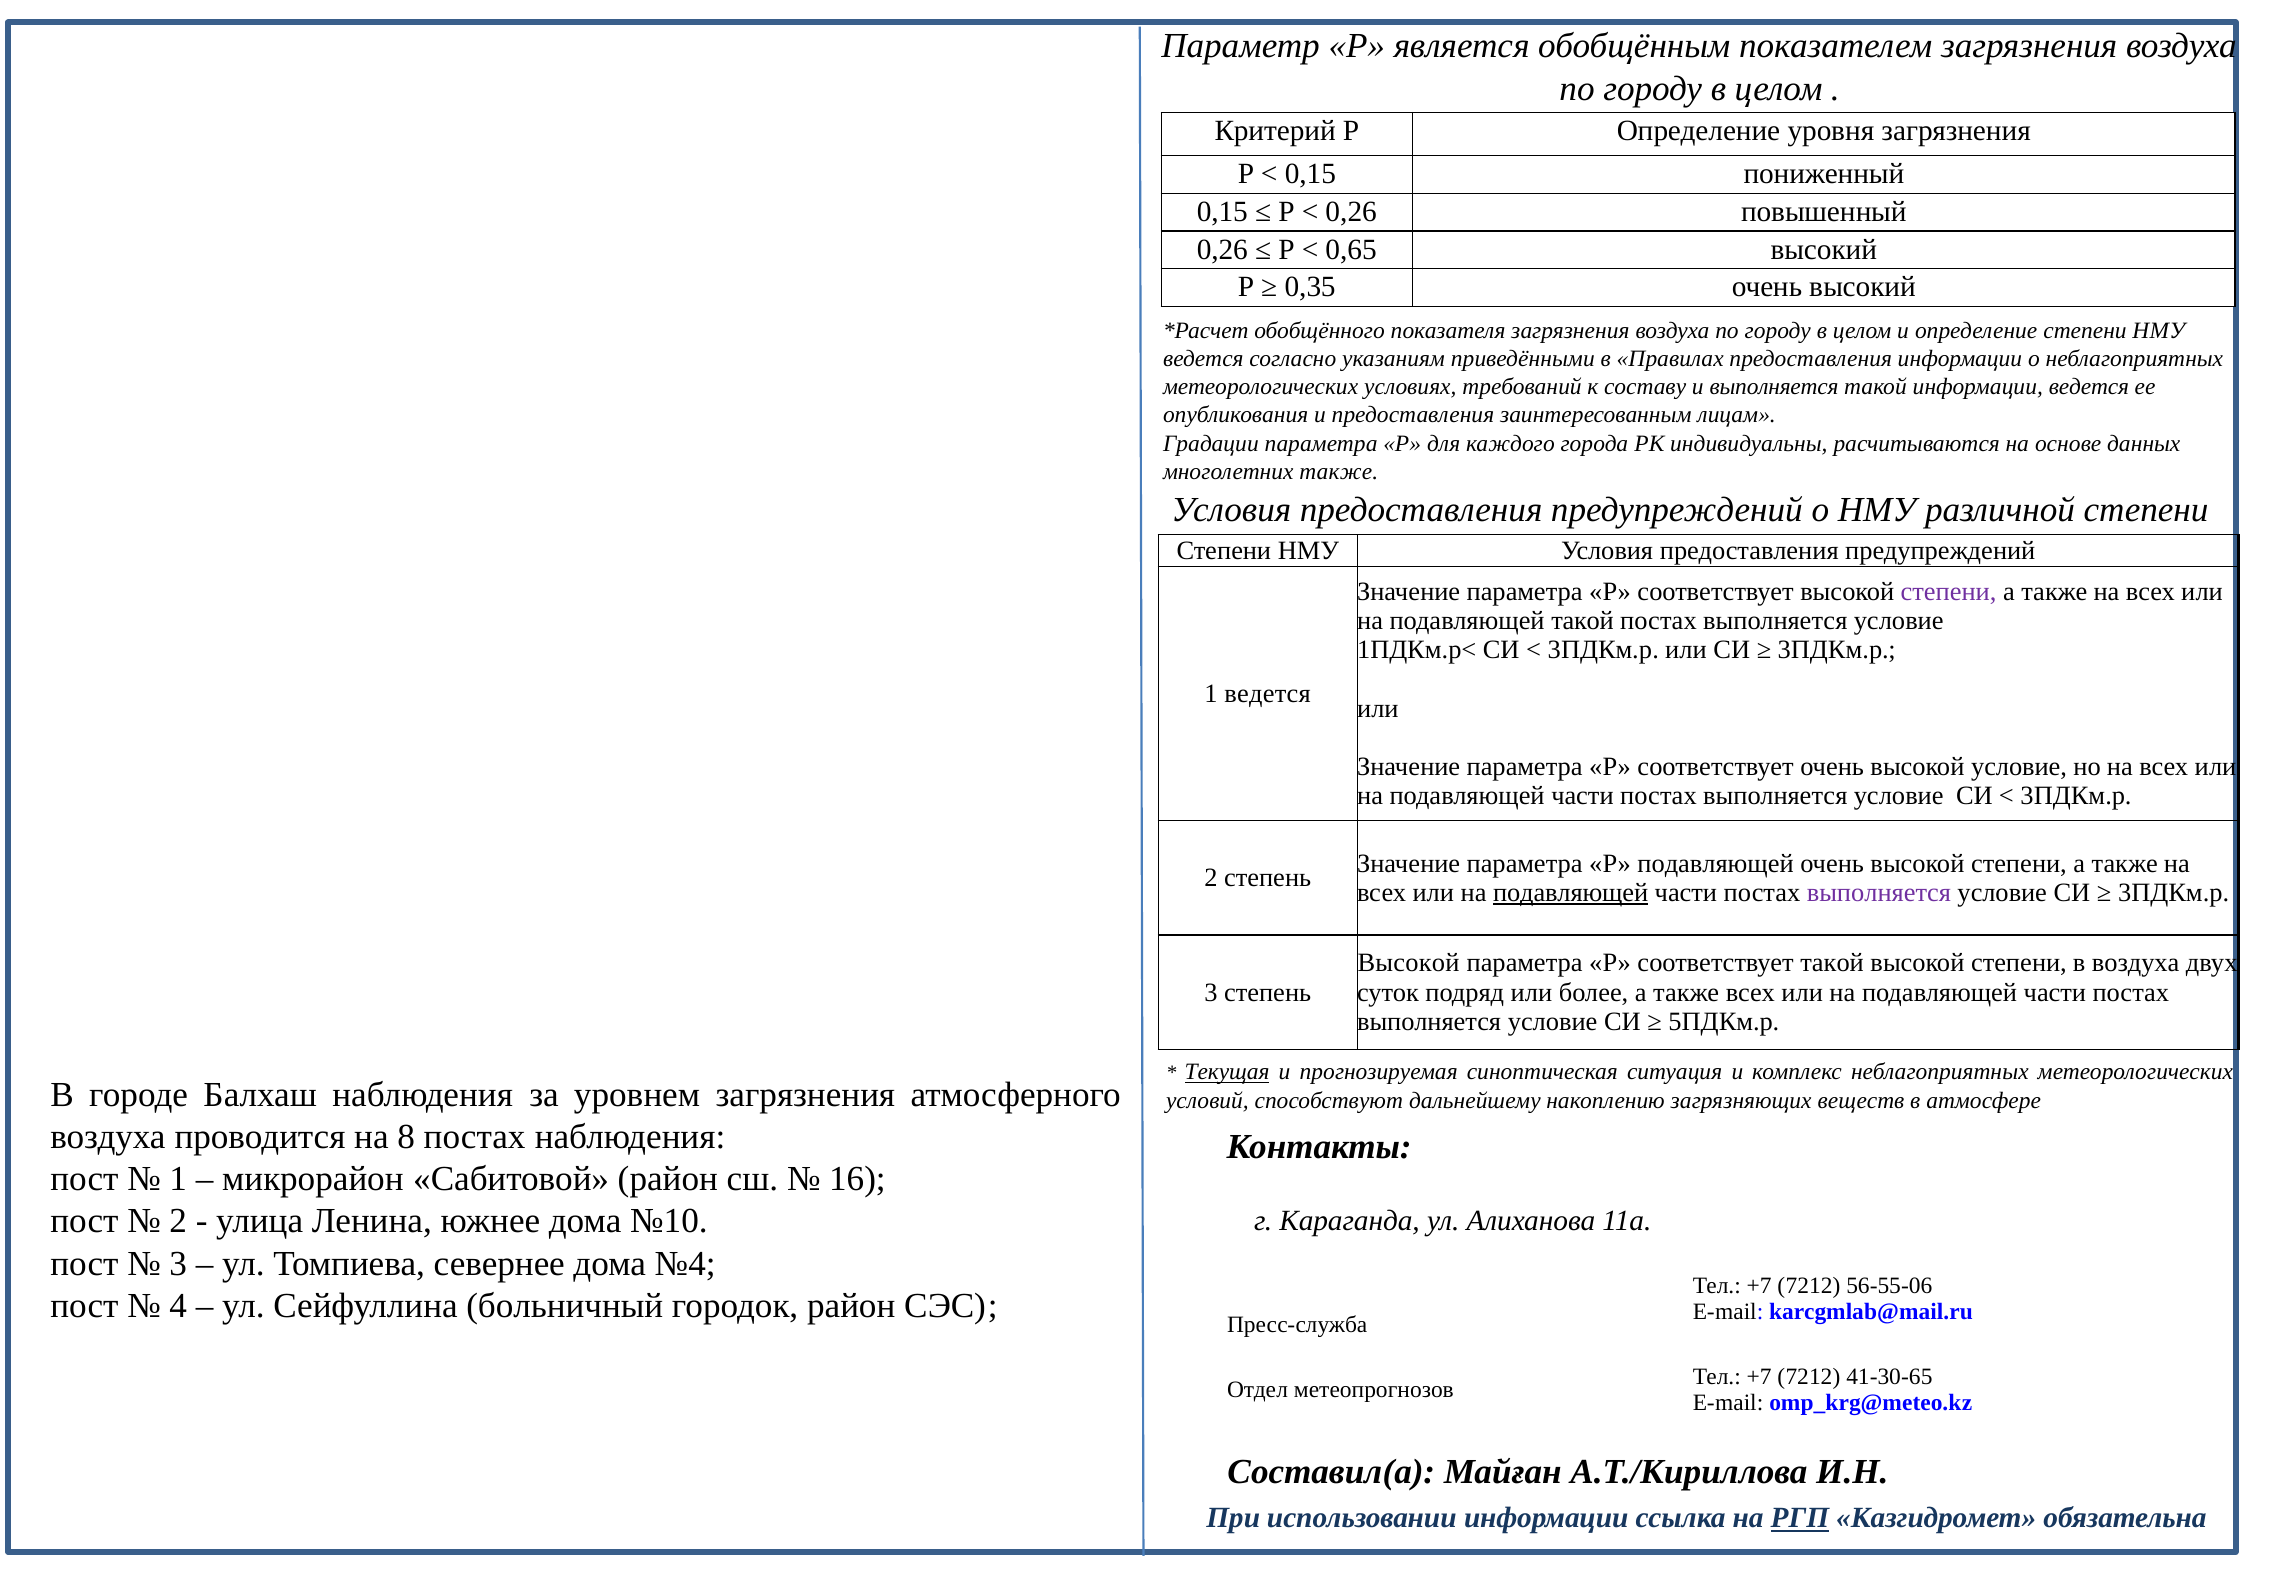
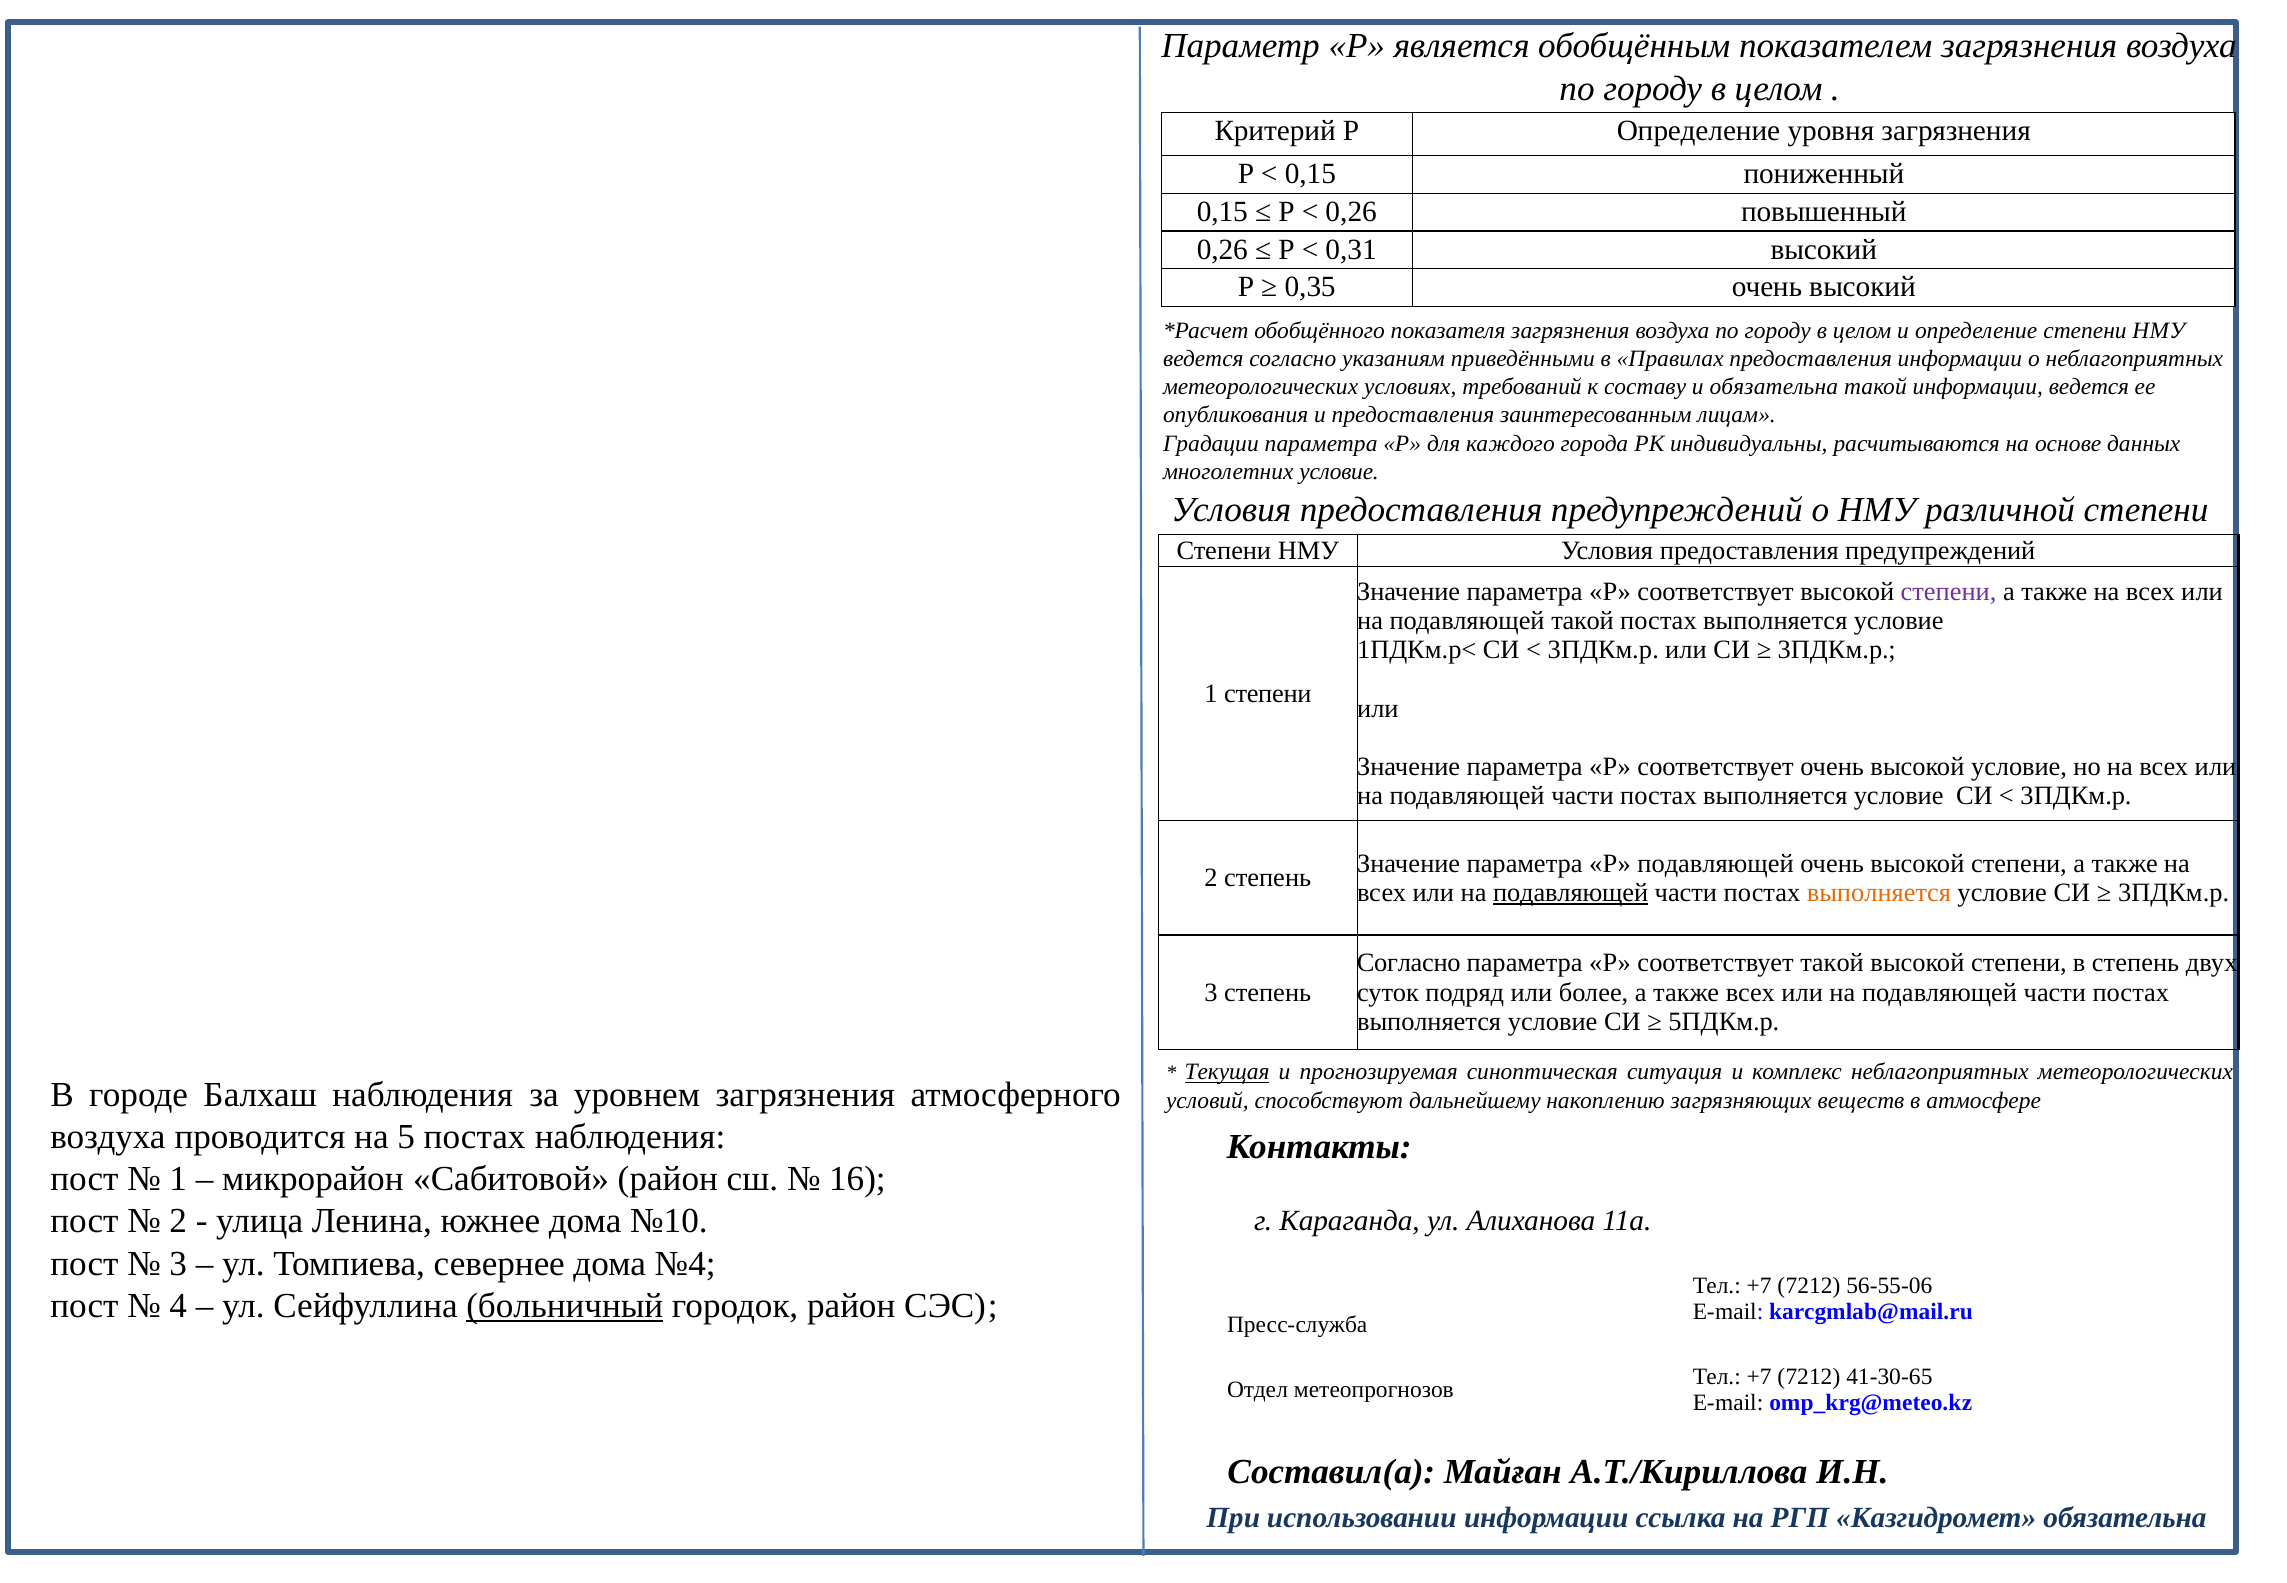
0,65: 0,65 -> 0,31
и выполняется: выполняется -> обязательна
многолетних также: также -> условие
1 ведется: ведется -> степени
выполняется at (1879, 893) colour: purple -> orange
Высокой at (1409, 963): Высокой -> Согласно
в воздуха: воздуха -> степень
8: 8 -> 5
больничный underline: none -> present
РГП underline: present -> none
